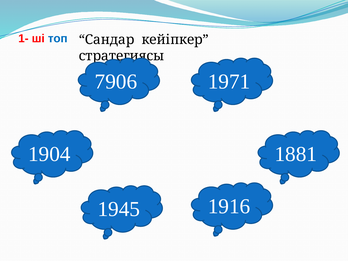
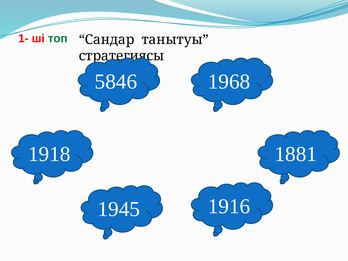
топ colour: blue -> green
кейіпкер: кейіпкер -> танытуы
7906: 7906 -> 5846
1971: 1971 -> 1968
1904: 1904 -> 1918
